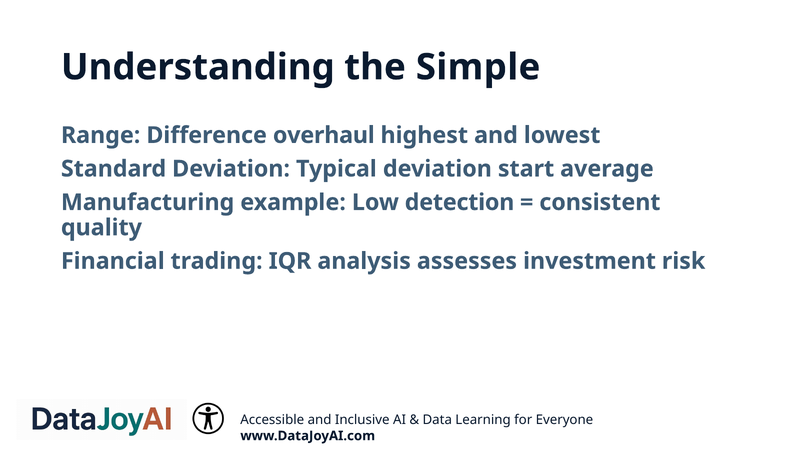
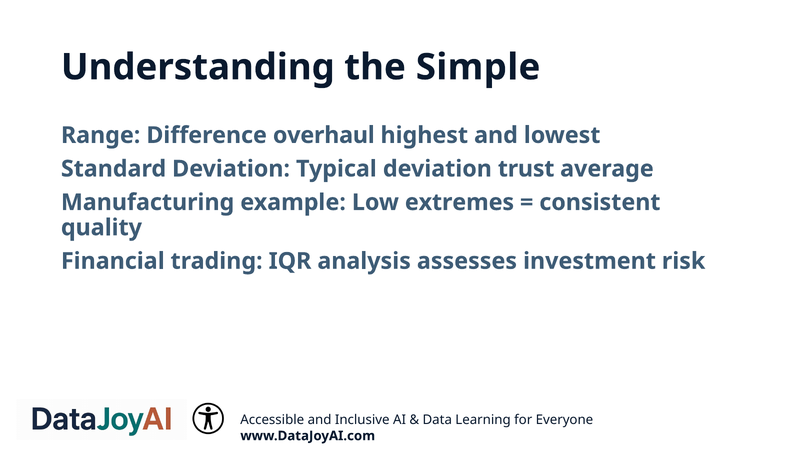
start: start -> trust
detection: detection -> extremes
